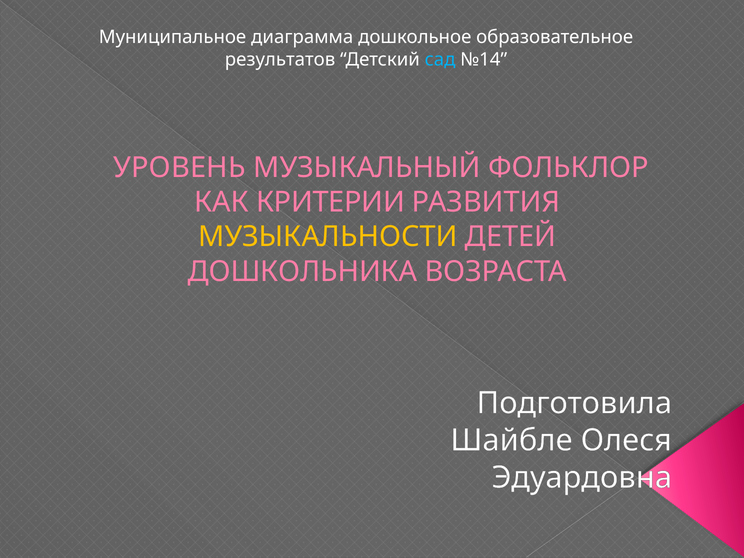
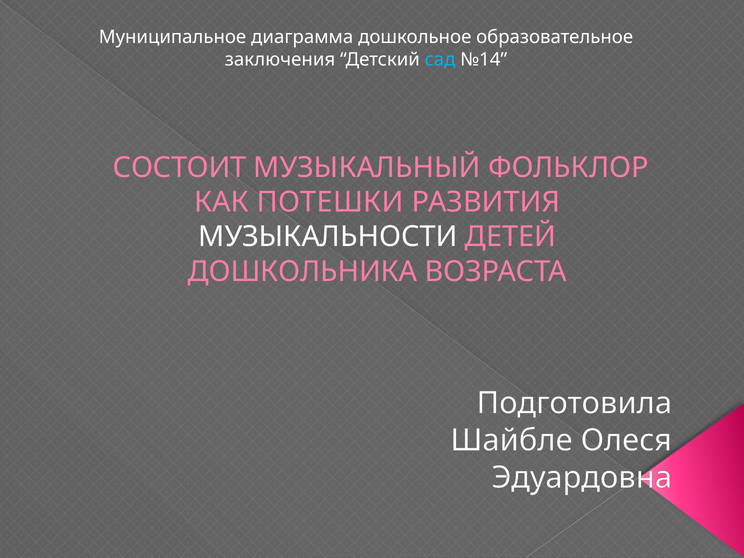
результатов: результатов -> заключения
УРОВЕНЬ: УРОВЕНЬ -> СОСТОИТ
КРИТЕРИИ: КРИТЕРИИ -> ПОТЕШКИ
МУЗЫКАЛЬНОСТИ colour: yellow -> white
